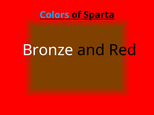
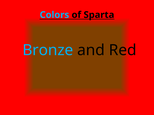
Bronze colour: white -> light blue
